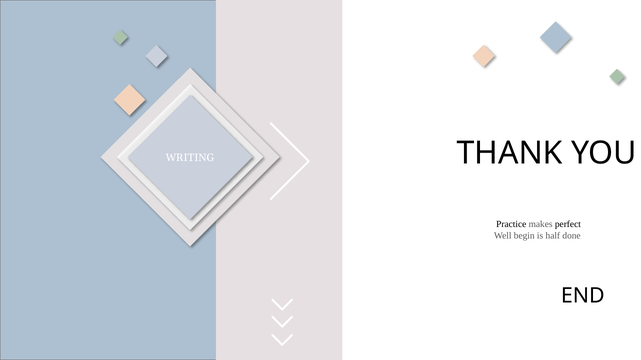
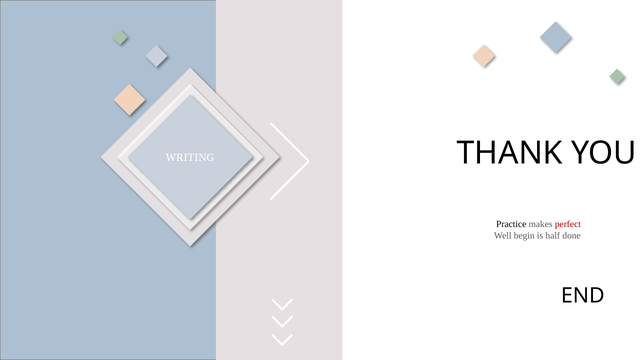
perfect colour: black -> red
